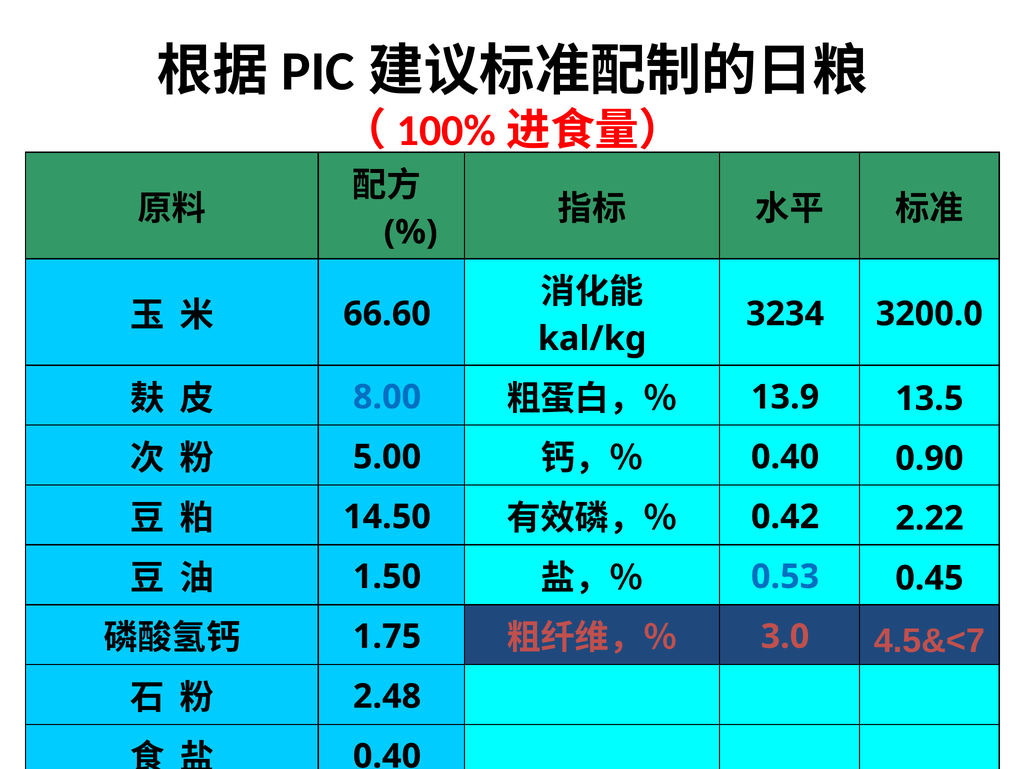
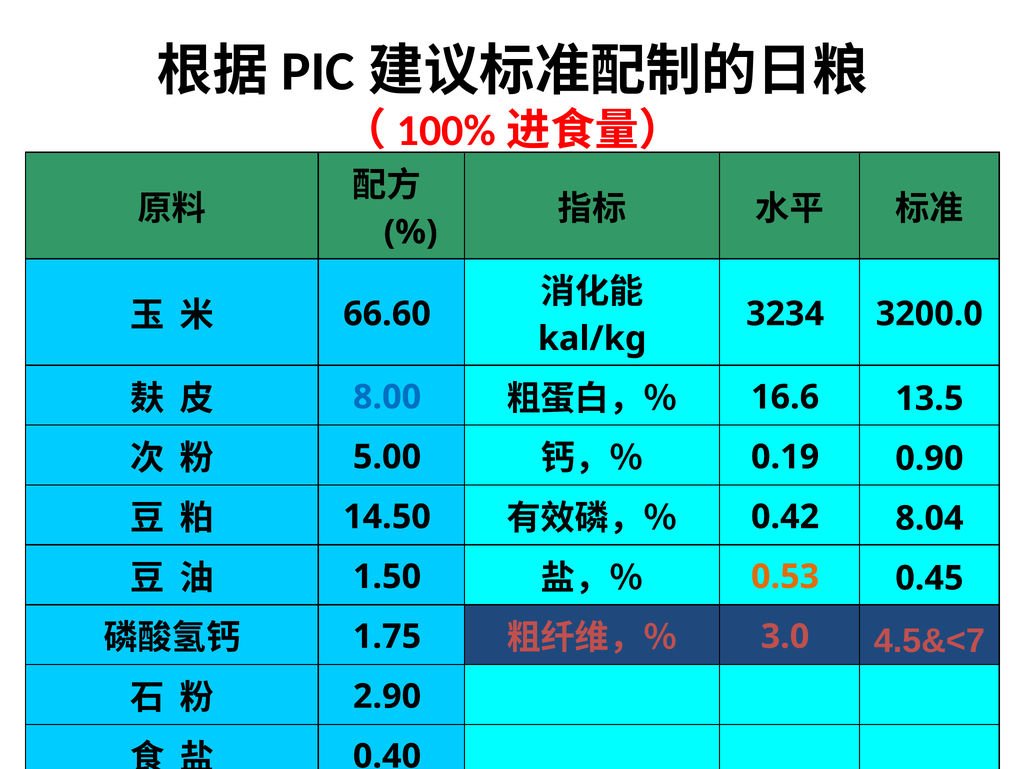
13.9: 13.9 -> 16.6
0.40 at (785, 457): 0.40 -> 0.19
2.22: 2.22 -> 8.04
0.53 colour: blue -> orange
2.48: 2.48 -> 2.90
